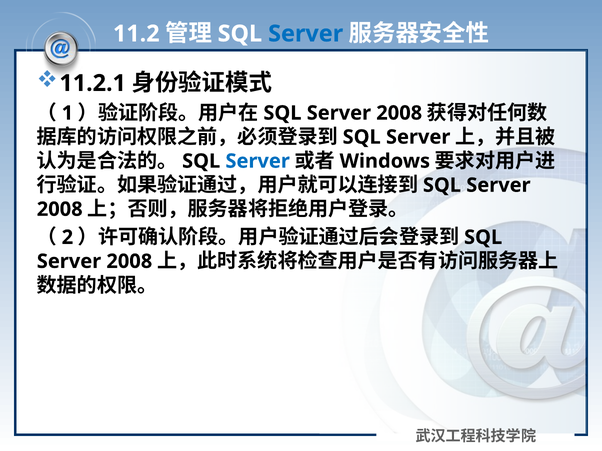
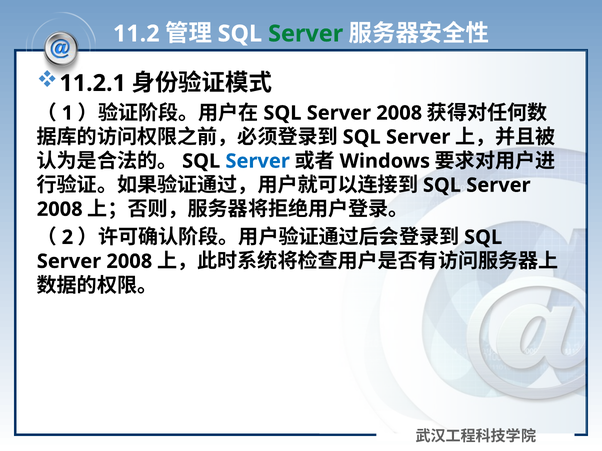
Server at (306, 34) colour: blue -> green
